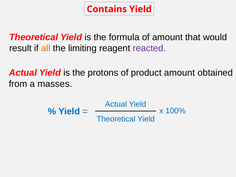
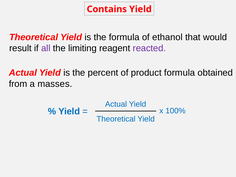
of amount: amount -> ethanol
all colour: orange -> purple
protons: protons -> percent
product amount: amount -> formula
